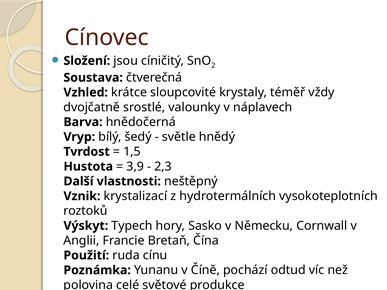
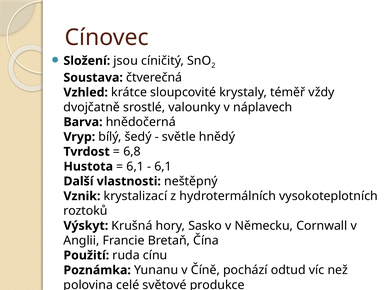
1,5: 1,5 -> 6,8
3,9 at (135, 167): 3,9 -> 6,1
2,3 at (163, 167): 2,3 -> 6,1
Typech: Typech -> Krušná
